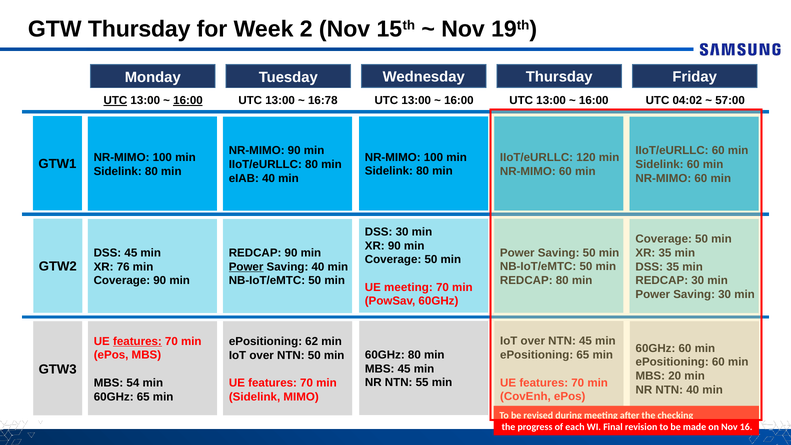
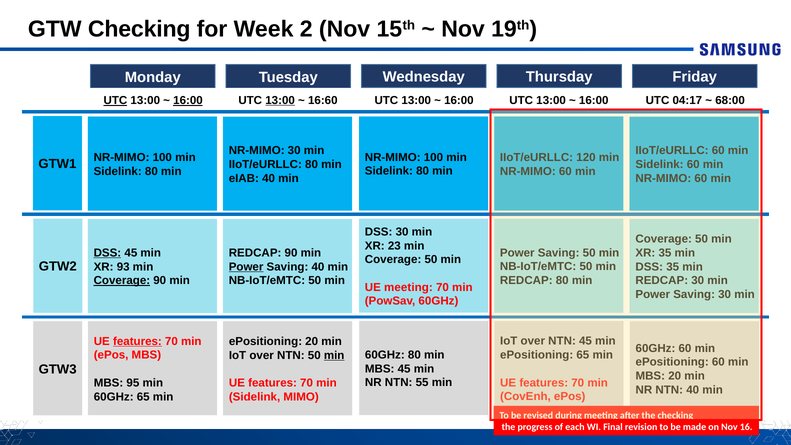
GTW Thursday: Thursday -> Checking
13:00 at (280, 100) underline: none -> present
16:78: 16:78 -> 16:60
04:02: 04:02 -> 04:17
57:00: 57:00 -> 68:00
NR-MIMO 90: 90 -> 30
XR 90: 90 -> 23
DSS at (107, 253) underline: none -> present
76: 76 -> 93
Coverage at (122, 281) underline: none -> present
ePositioning 62: 62 -> 20
min at (334, 355) underline: none -> present
54: 54 -> 95
